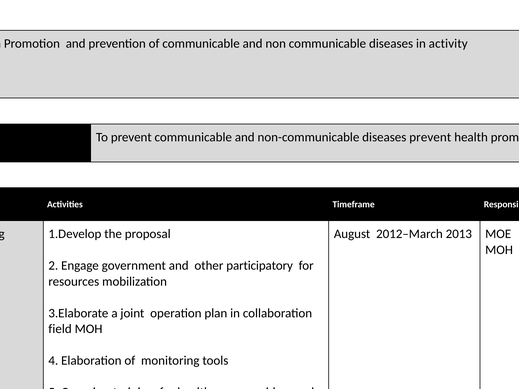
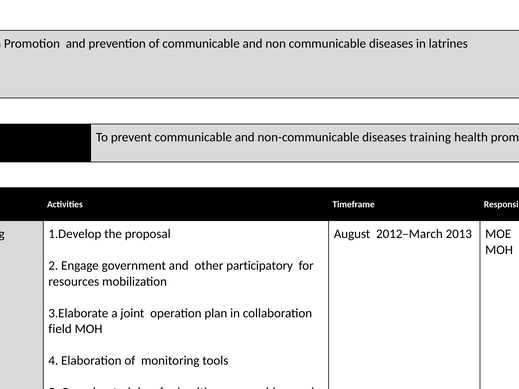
in activity: activity -> latrines
diseases prevent: prevent -> training
